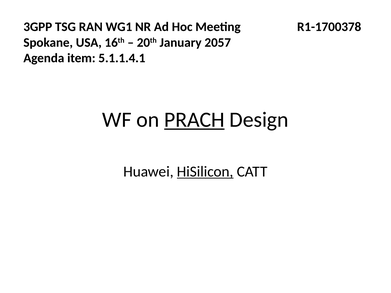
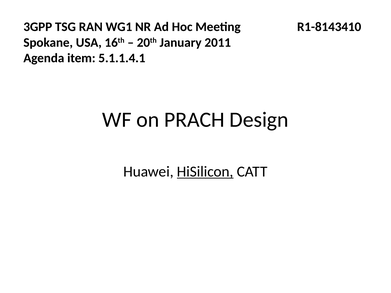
R1-1700378: R1-1700378 -> R1-8143410
2057: 2057 -> 2011
PRACH underline: present -> none
